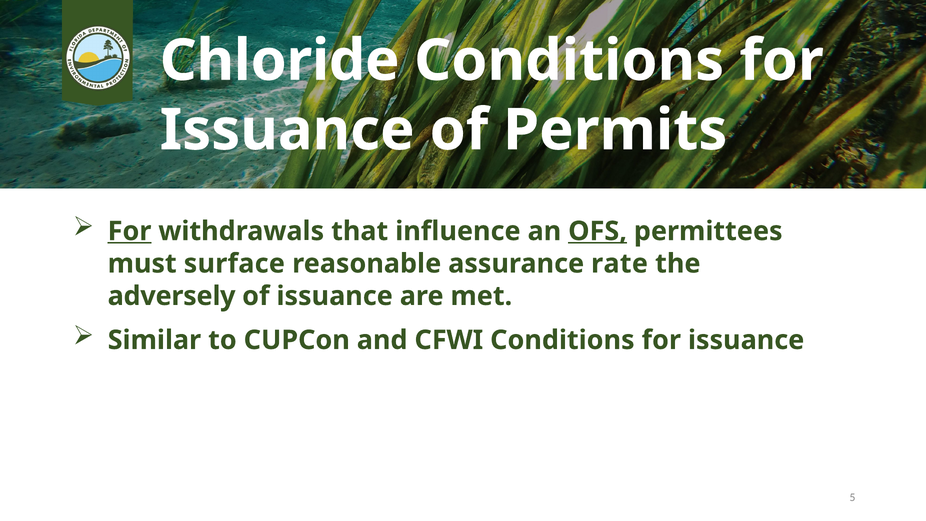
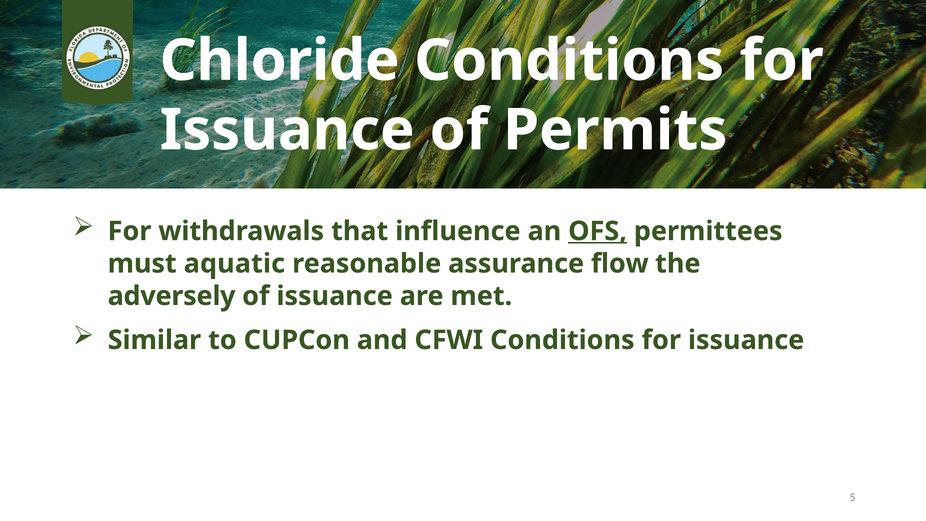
For at (130, 231) underline: present -> none
surface: surface -> aquatic
rate: rate -> flow
